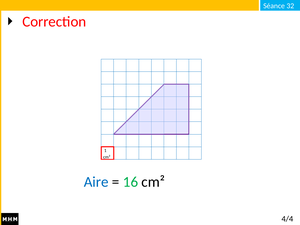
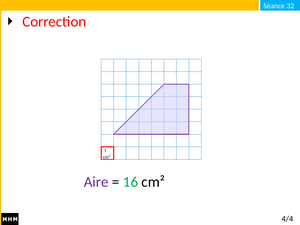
Aire colour: blue -> purple
